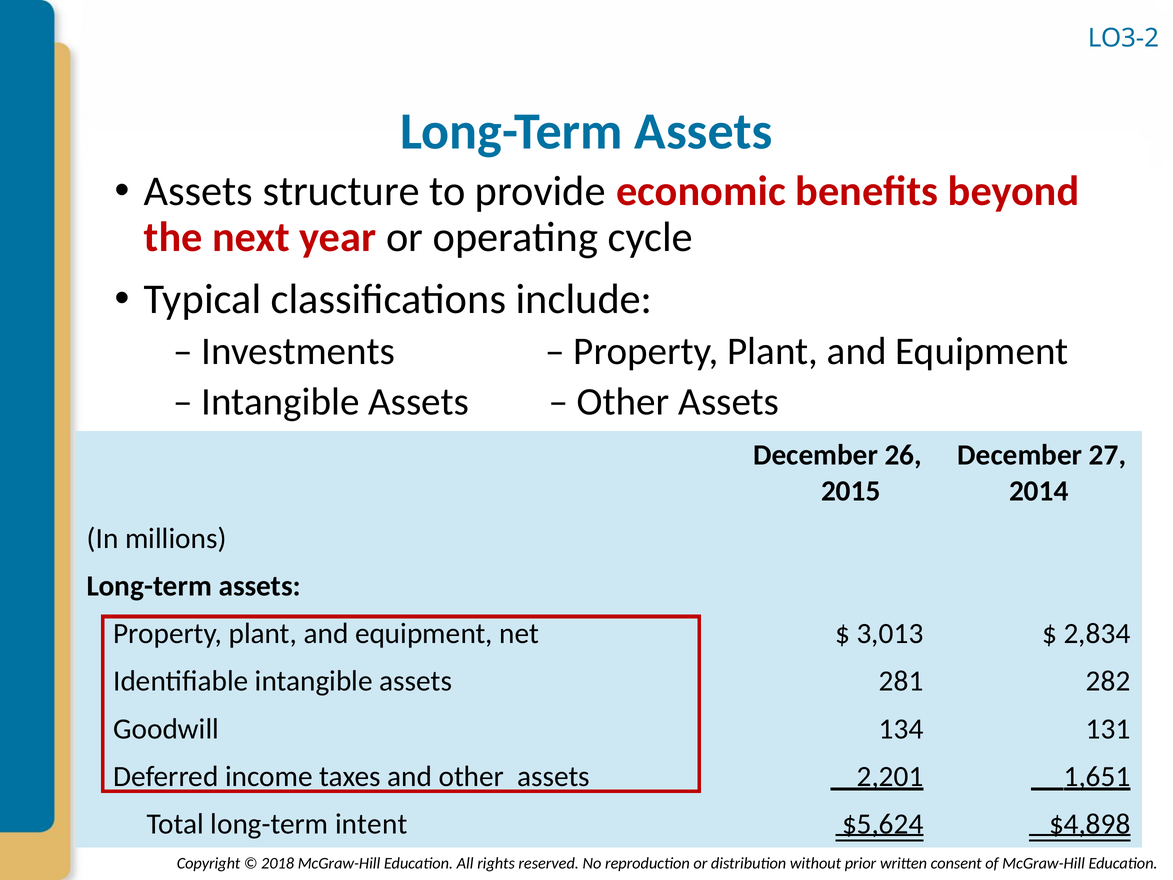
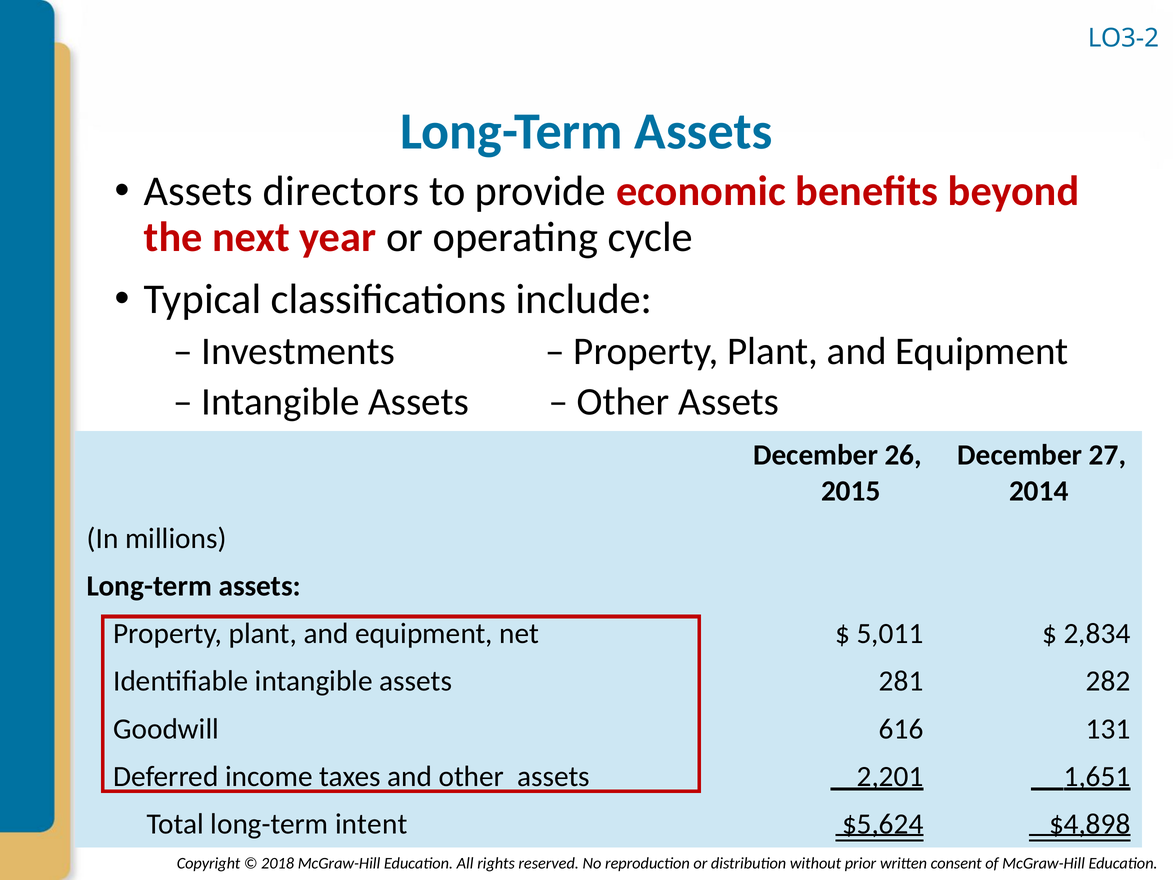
structure: structure -> directors
3,013: 3,013 -> 5,011
134: 134 -> 616
